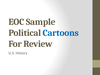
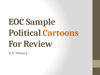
Cartoons colour: blue -> orange
